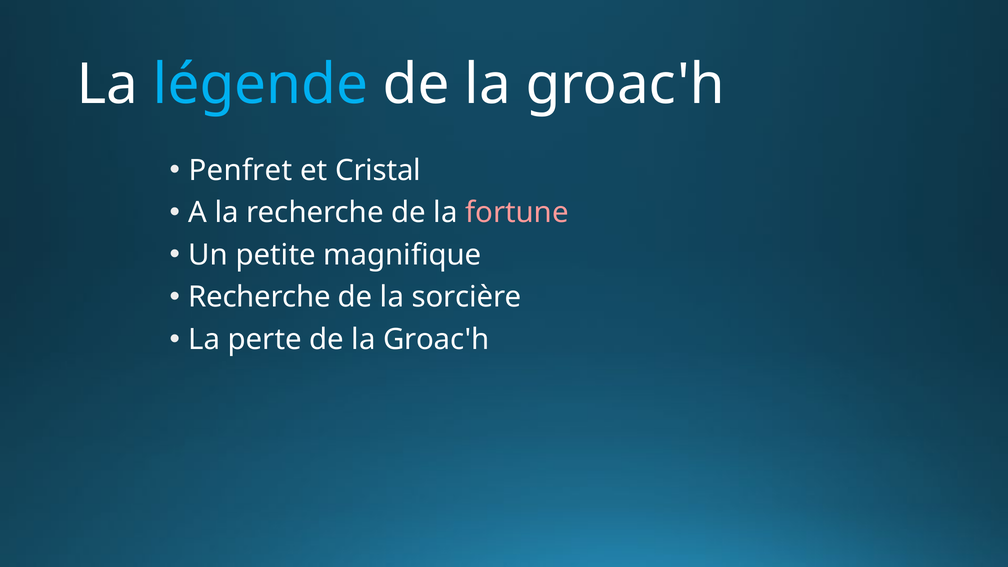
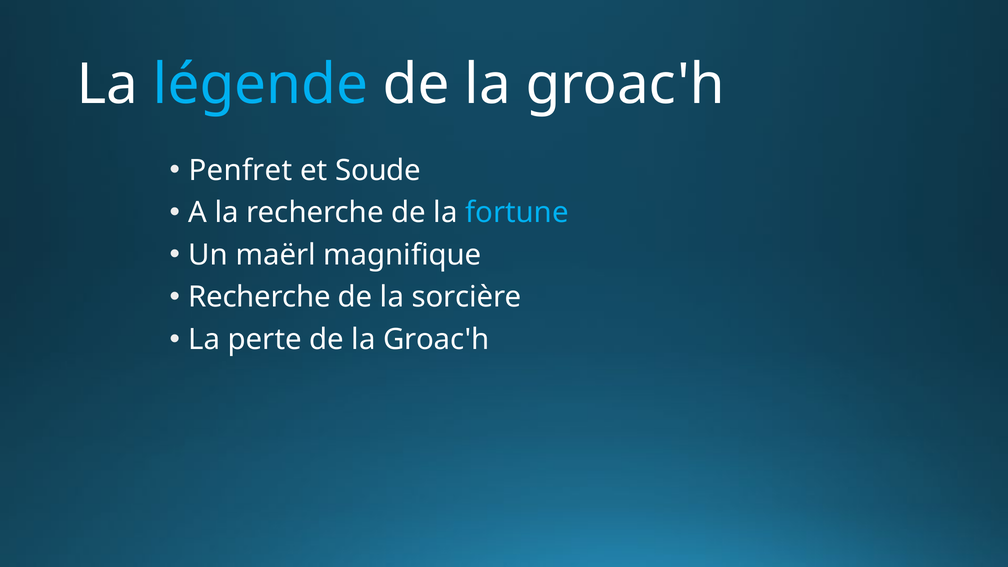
Cristal: Cristal -> Soude
fortune colour: pink -> light blue
petite: petite -> maërl
